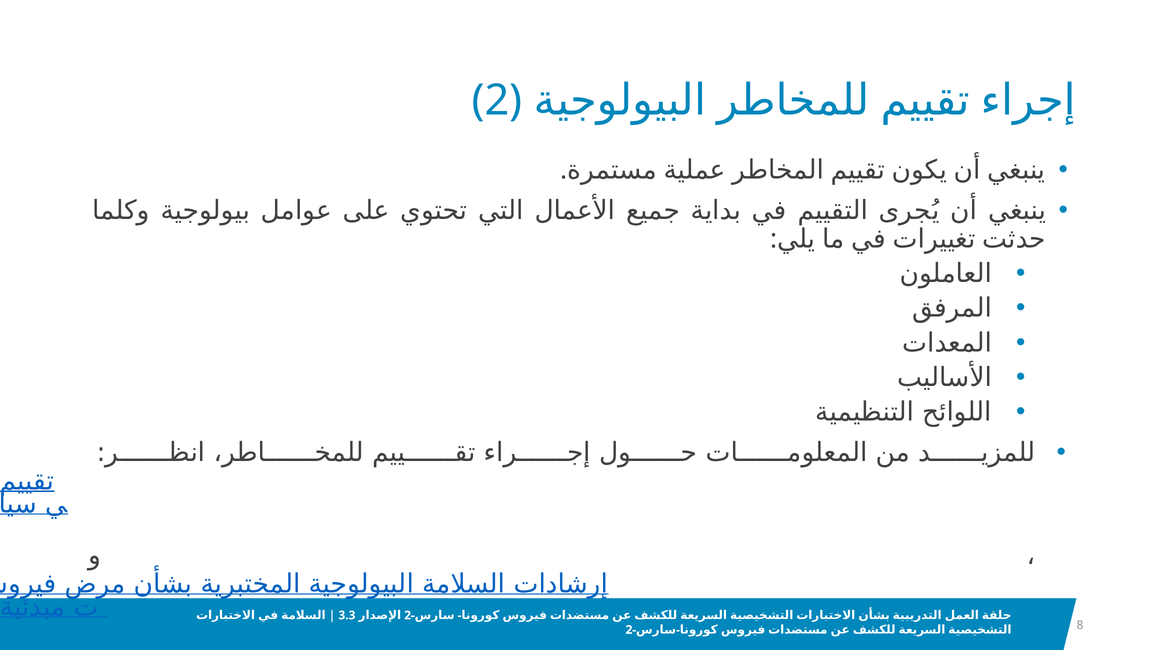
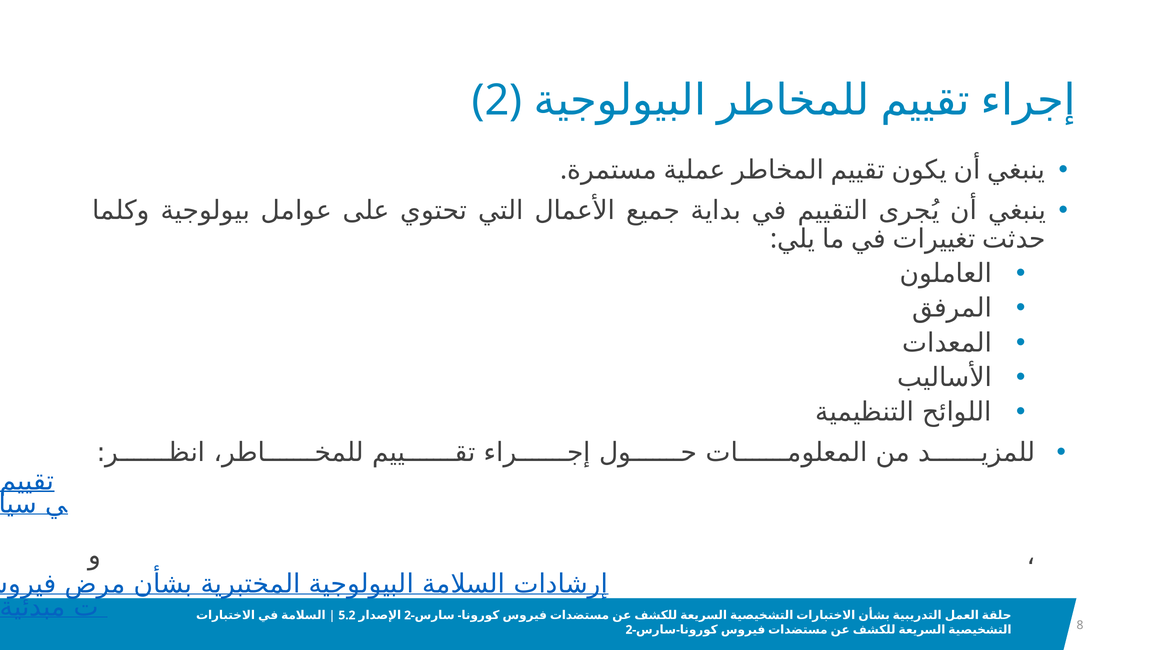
3.3: 3.3 -> 5.2
